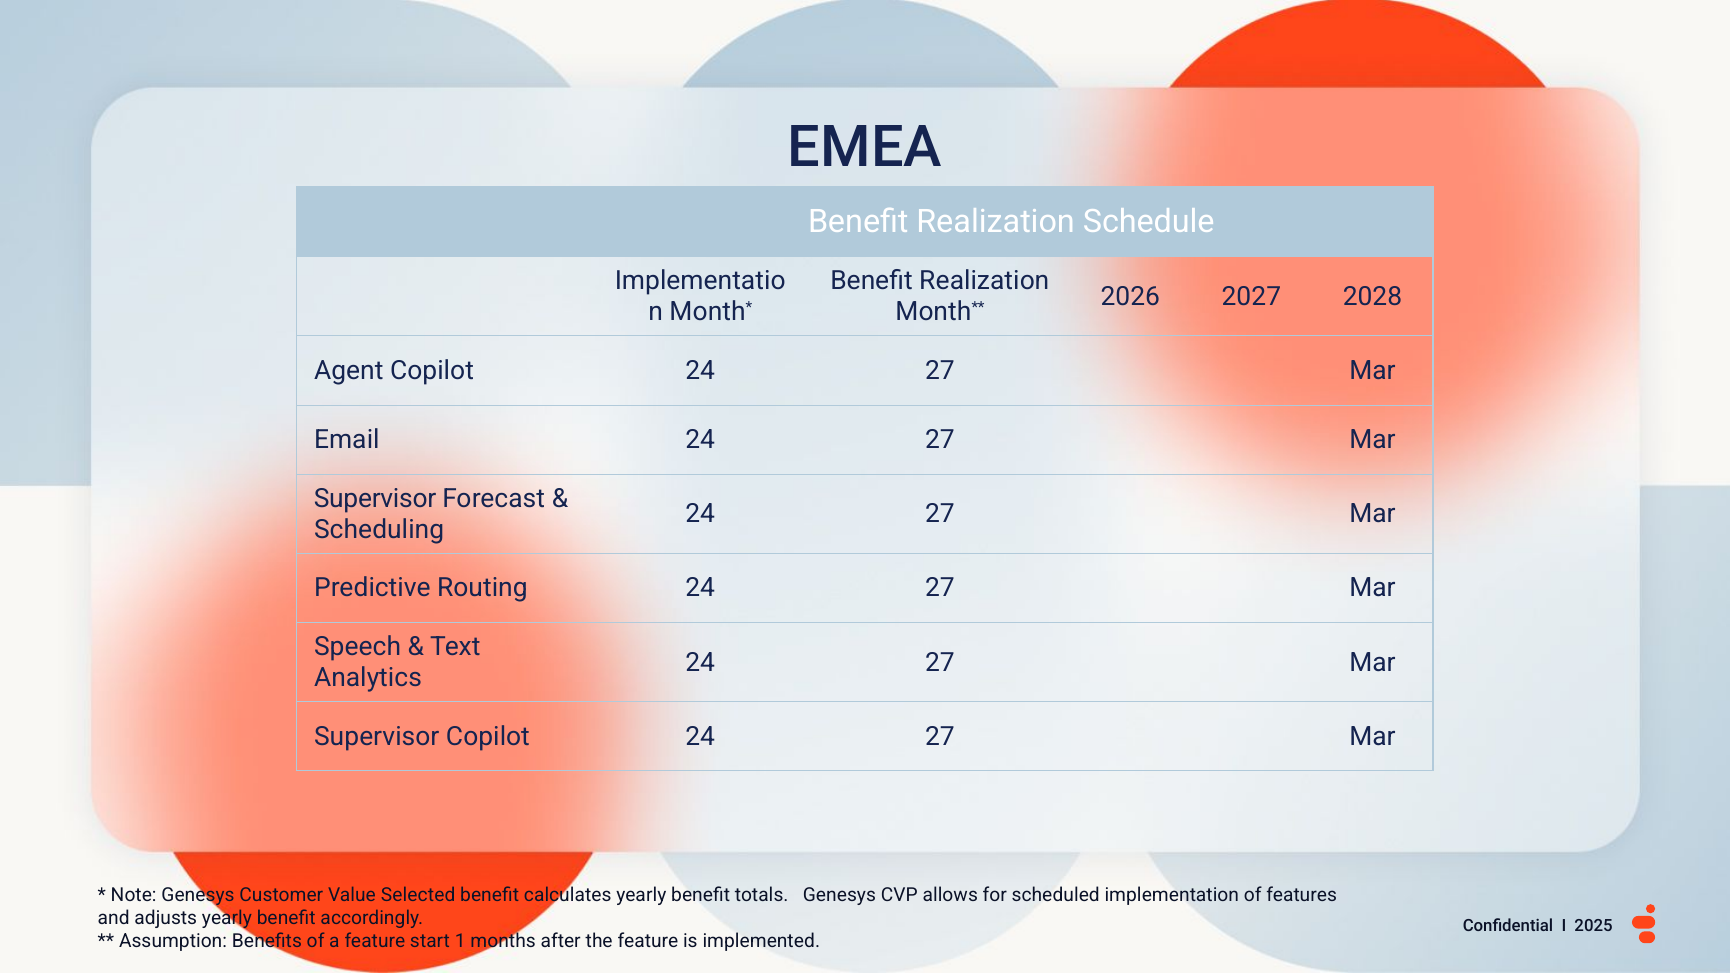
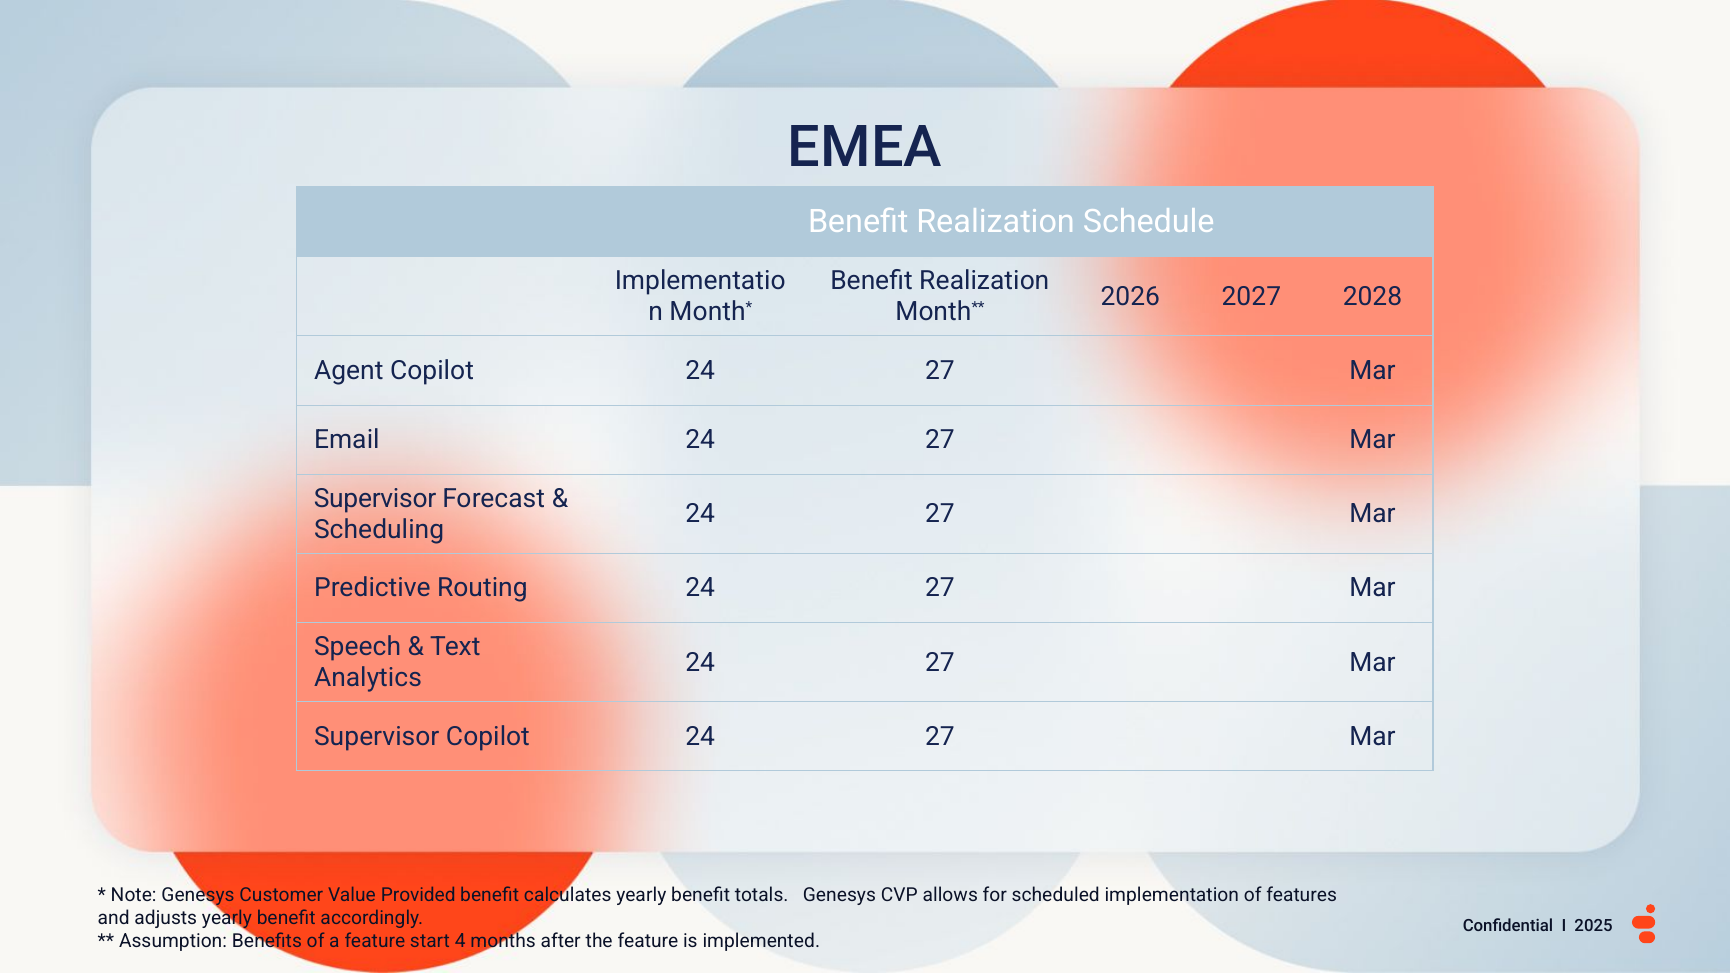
Selected: Selected -> Provided
1: 1 -> 4
